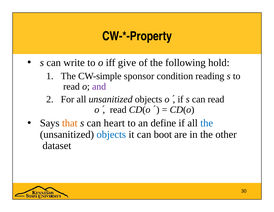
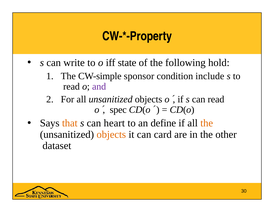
give: give -> state
reading: reading -> include
o read: read -> spec
the at (207, 123) colour: blue -> orange
objects at (111, 134) colour: blue -> orange
boot: boot -> card
